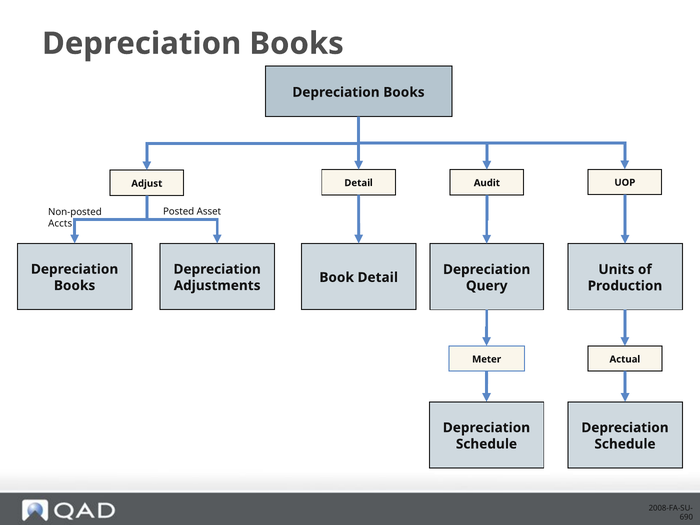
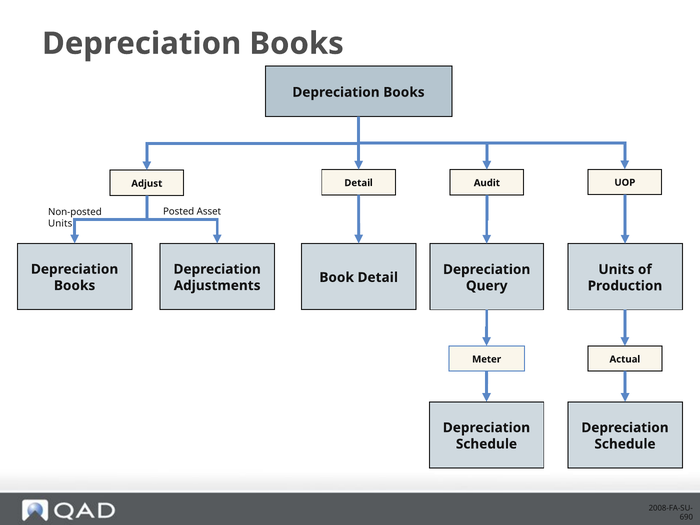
Accts at (60, 224): Accts -> Units
